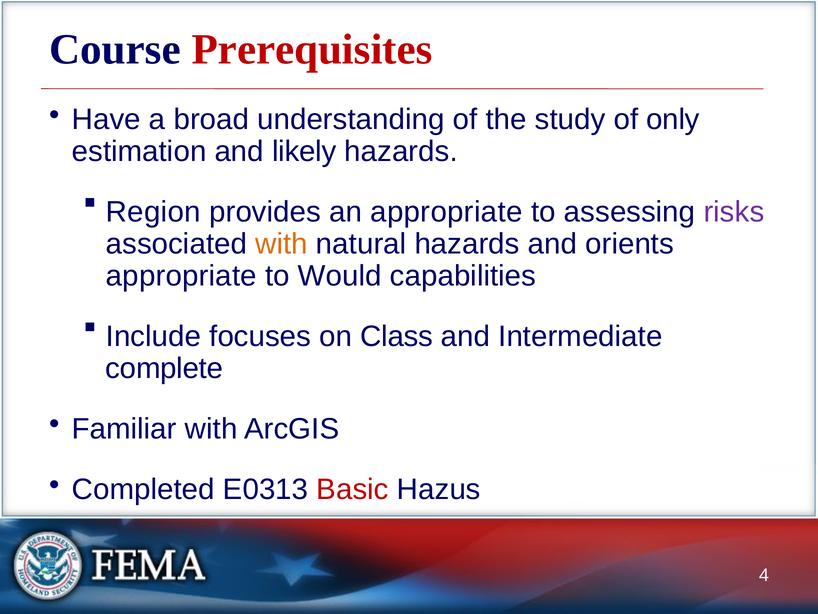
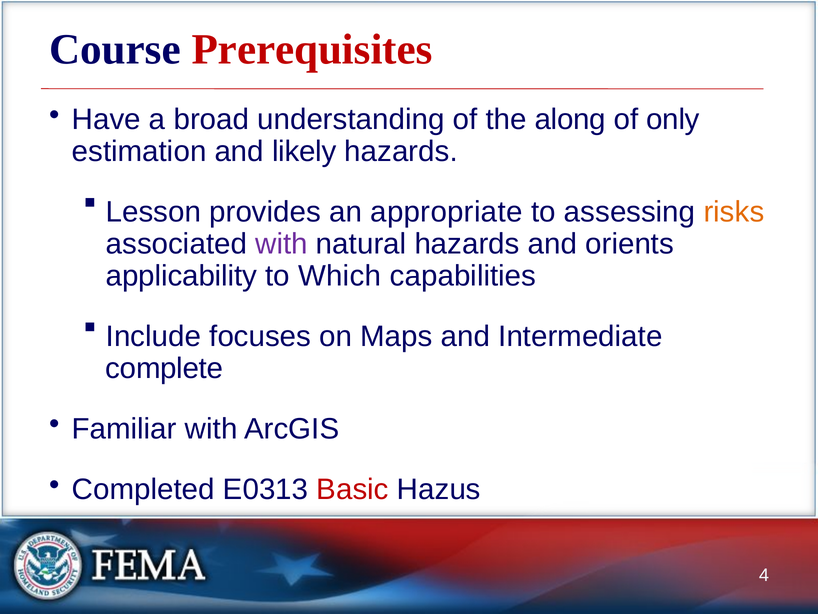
study: study -> along
Region: Region -> Lesson
risks colour: purple -> orange
with at (282, 244) colour: orange -> purple
appropriate at (181, 276): appropriate -> applicability
Would: Would -> Which
Class: Class -> Maps
